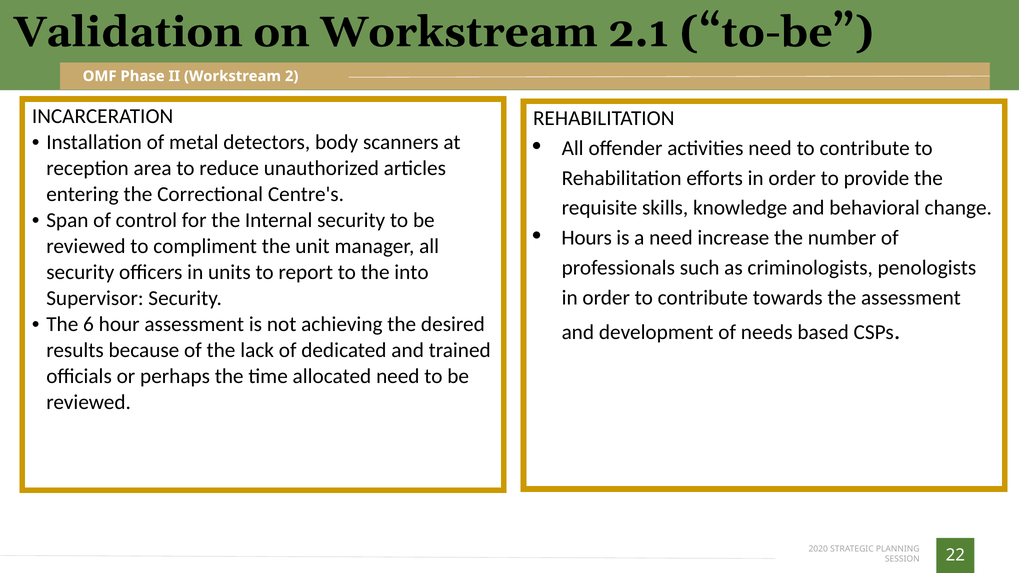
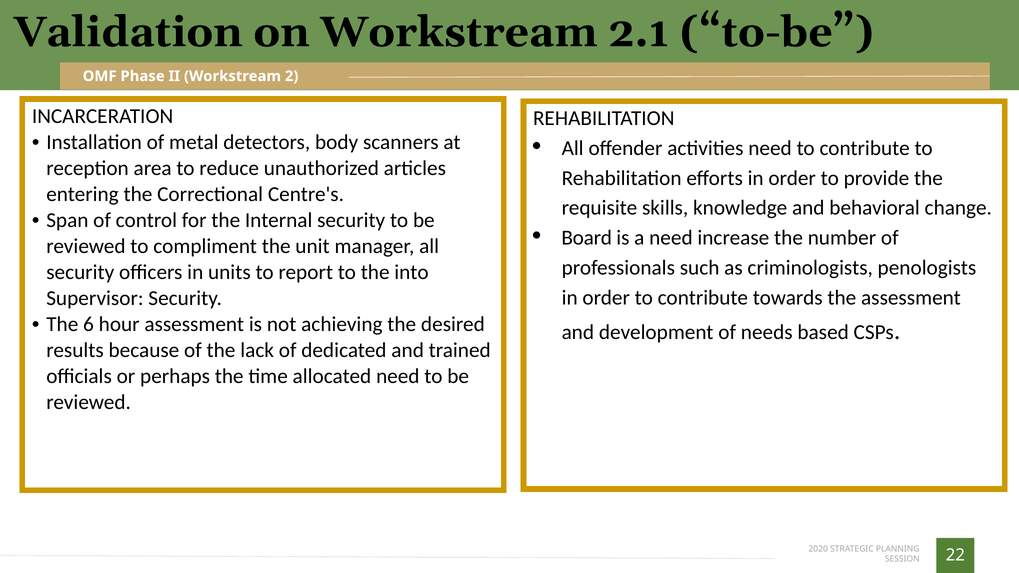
Hours: Hours -> Board
